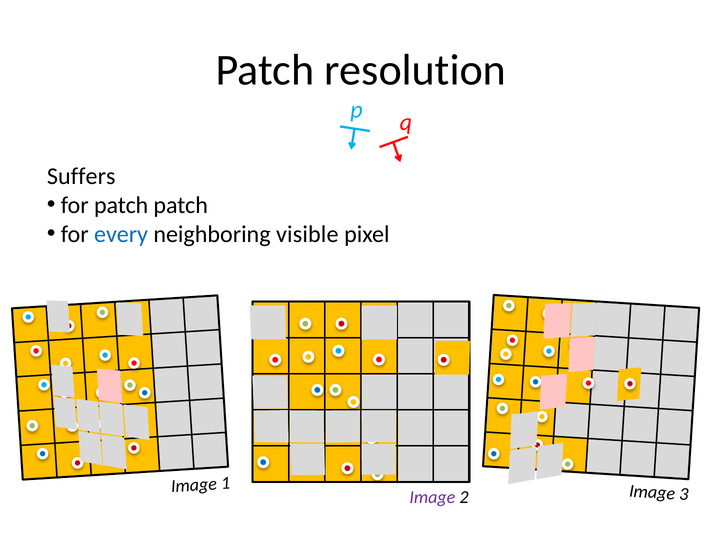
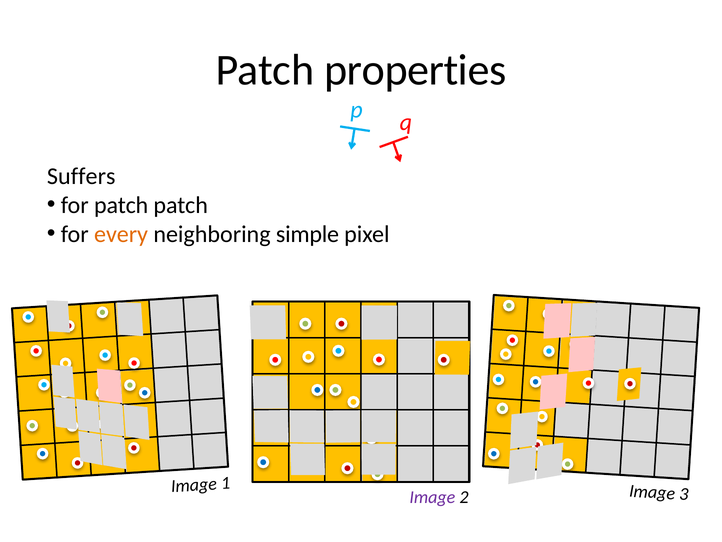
resolution: resolution -> properties
every colour: blue -> orange
visible: visible -> simple
